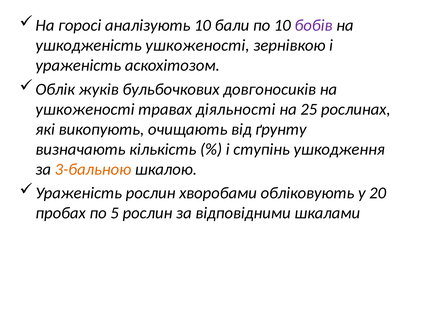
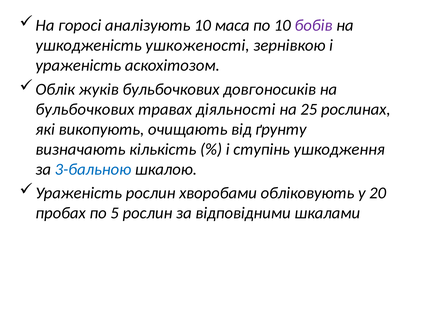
бали: бали -> маса
ушкоженості at (85, 109): ушкоженості -> бульбочкових
3-бальною colour: orange -> blue
